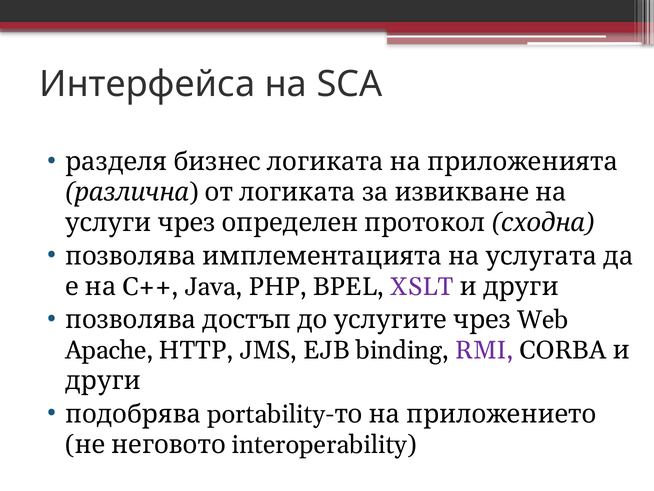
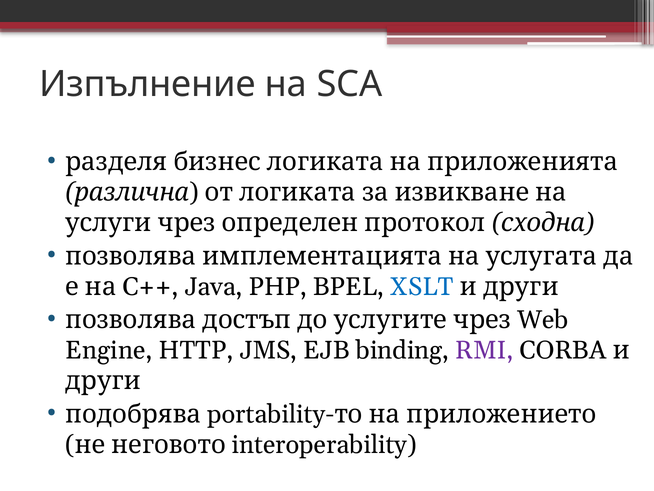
Интерфейса: Интерфейса -> Изпълнение
XSLT colour: purple -> blue
Apache: Apache -> Engine
